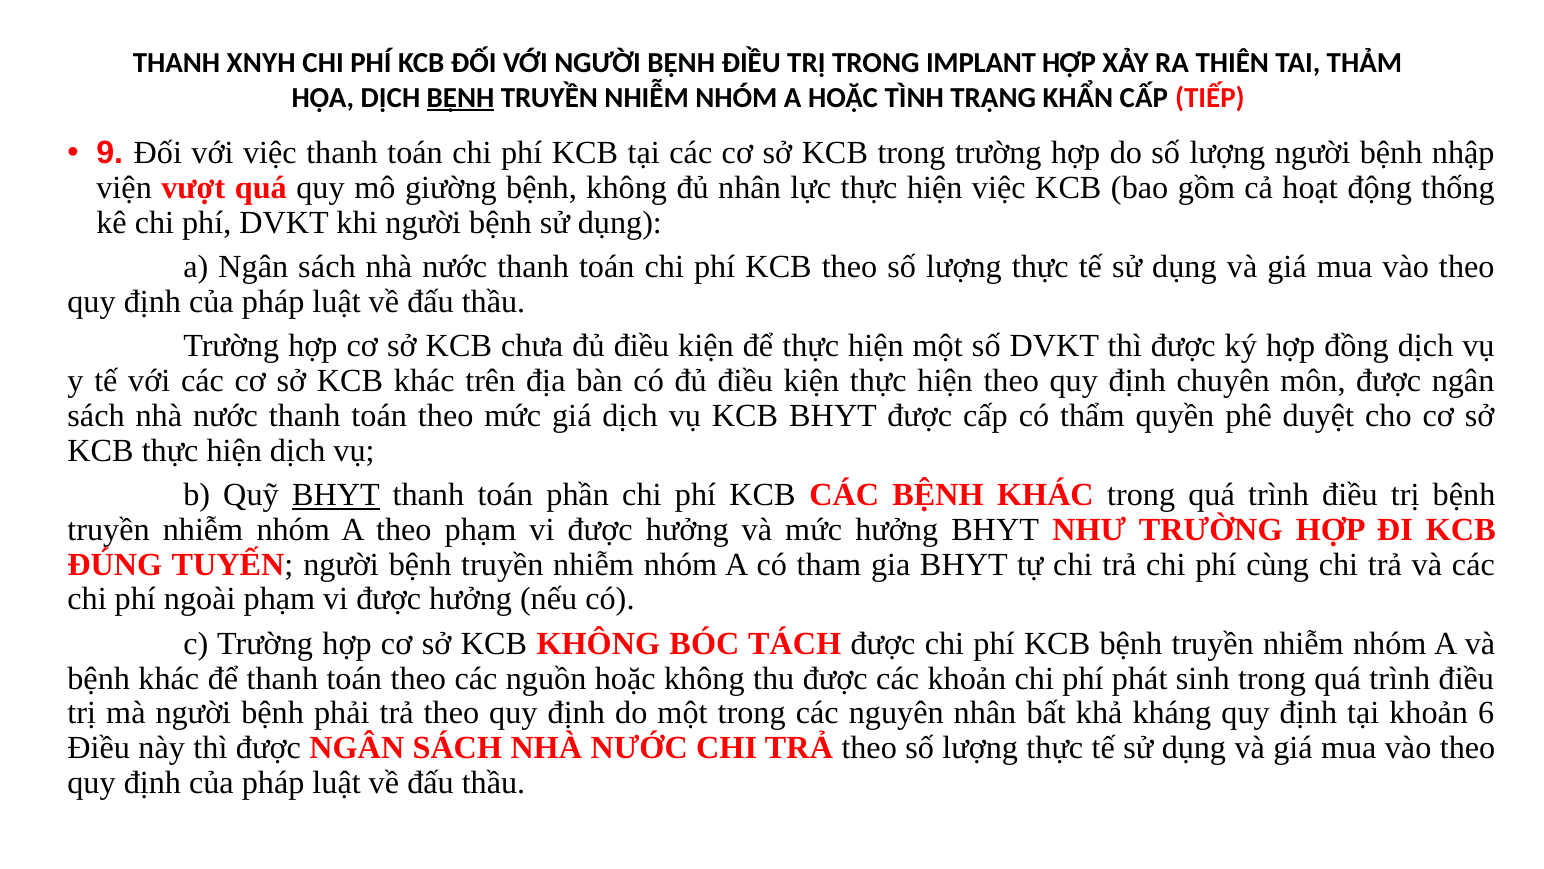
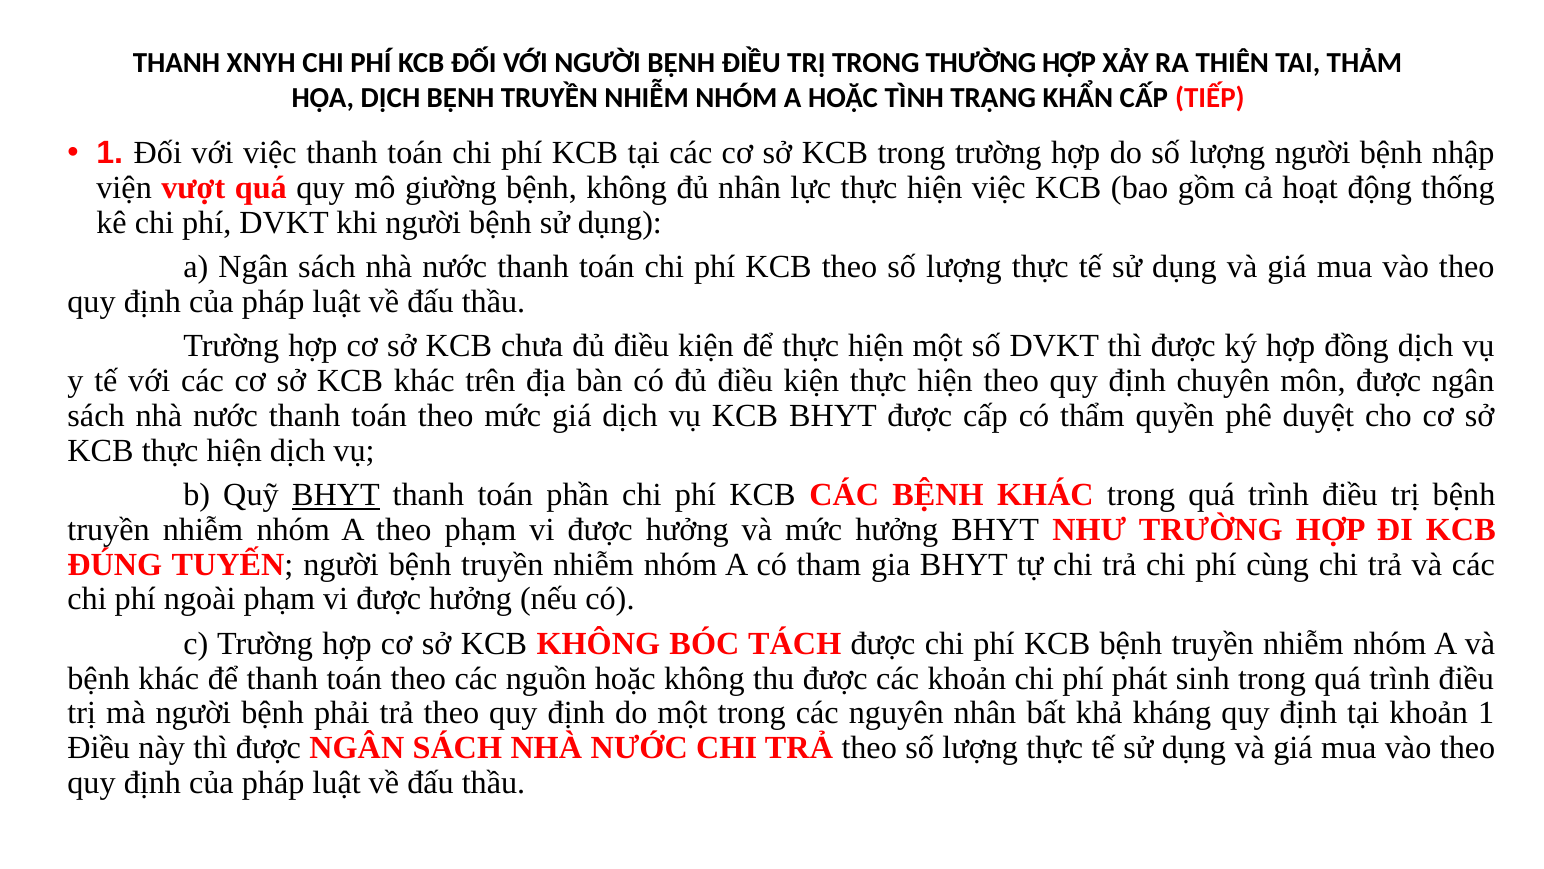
IMPLANT: IMPLANT -> THƯỜNG
BỆNH at (460, 98) underline: present -> none
9 at (110, 153): 9 -> 1
khoản 6: 6 -> 1
